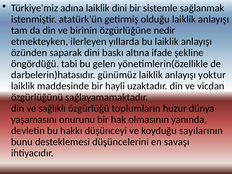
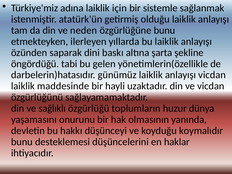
laiklik dini: dini -> için
birinin: birinin -> neden
özgürlüğüne nedir: nedir -> bunu
ifade: ifade -> şarta
anlayışı yoktur: yoktur -> vicdan
sayılarının: sayılarının -> koymalıdır
savaşı: savaşı -> haklar
